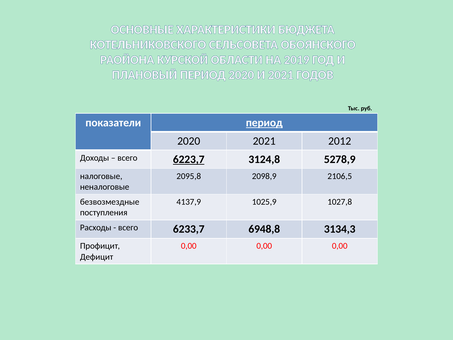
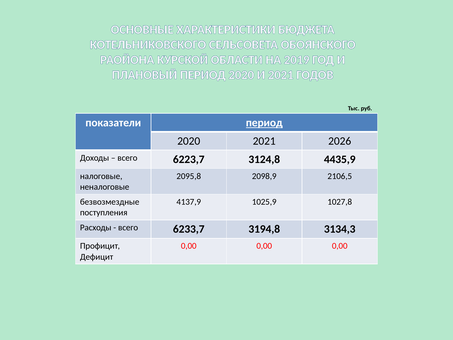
2012: 2012 -> 2026
6223,7 underline: present -> none
5278,9: 5278,9 -> 4435,9
6948,8: 6948,8 -> 3194,8
